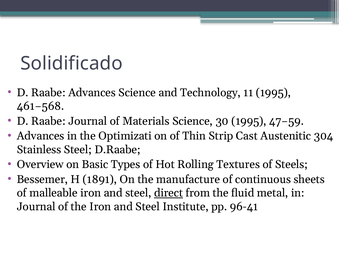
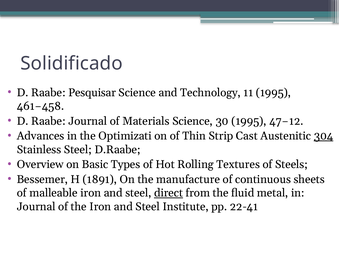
Raabe Advances: Advances -> Pesquisar
461−568: 461−568 -> 461−458
47−59: 47−59 -> 47−12
304 underline: none -> present
96-41: 96-41 -> 22-41
